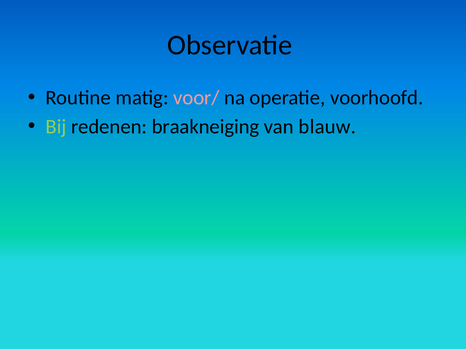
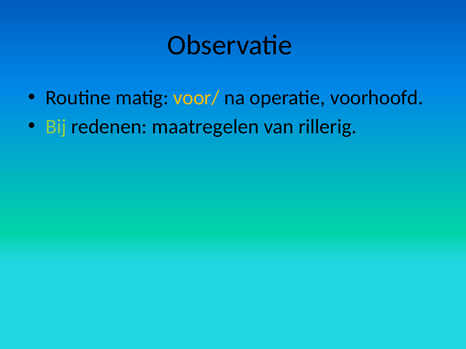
voor/ colour: pink -> yellow
braakneiging: braakneiging -> maatregelen
blauw: blauw -> rillerig
